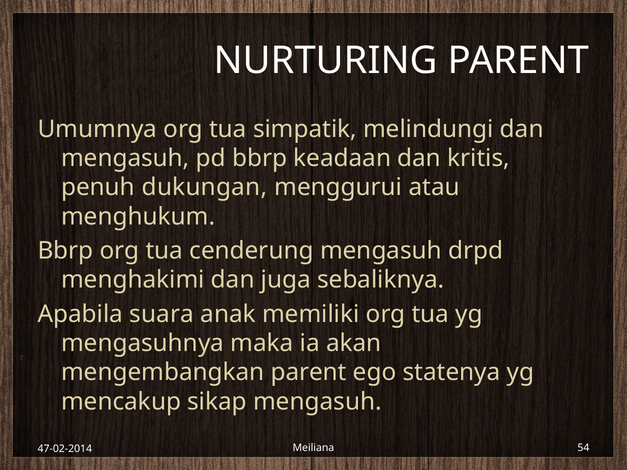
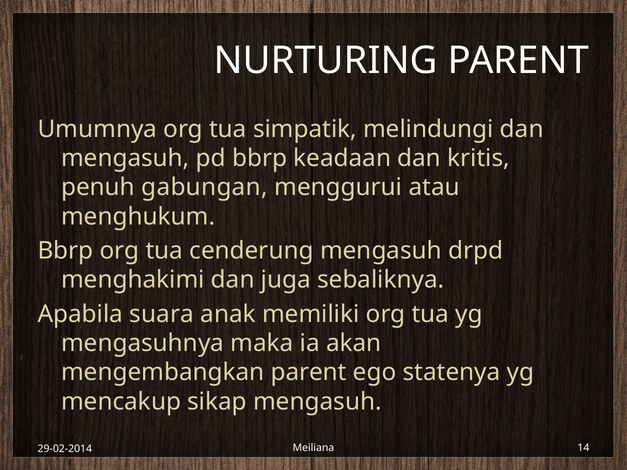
dukungan: dukungan -> gabungan
54: 54 -> 14
47-02-2014: 47-02-2014 -> 29-02-2014
